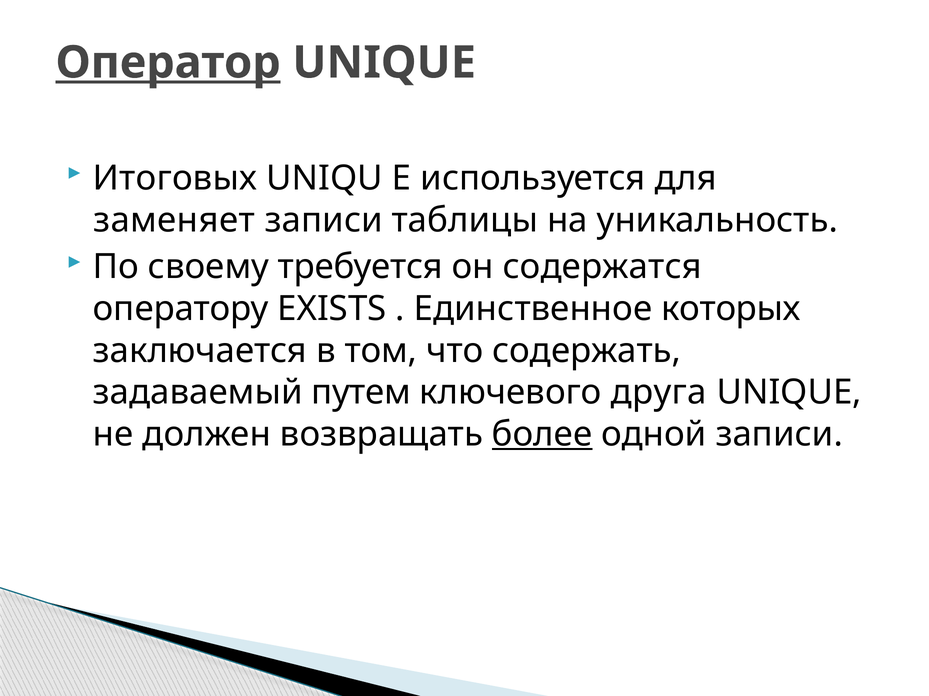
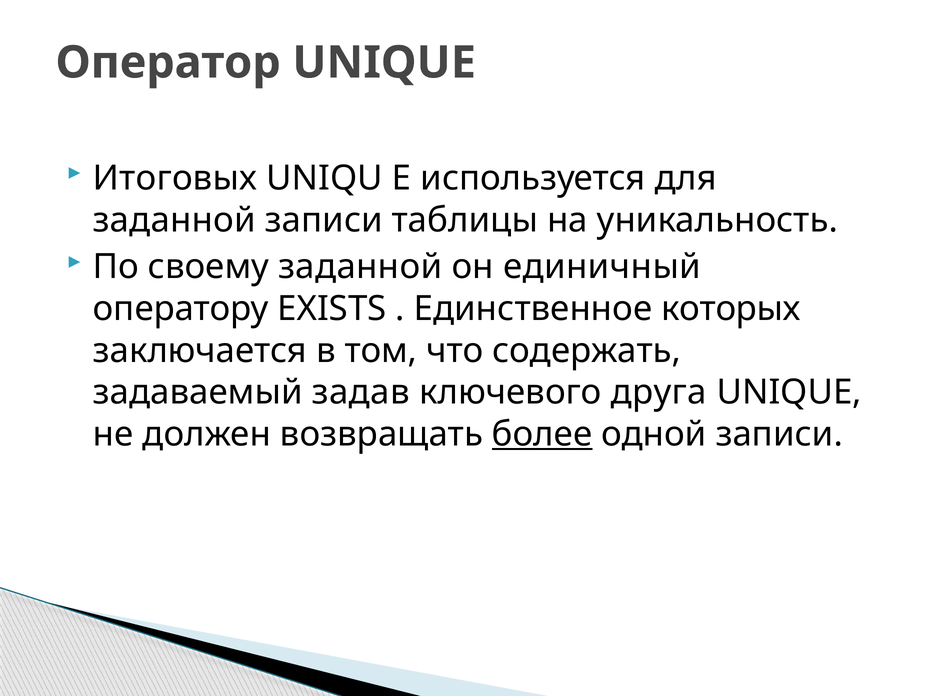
Оператор underline: present -> none
заменяет at (174, 220): заменяет -> заданной
своему требуется: требуется -> заданной
содержатся: содержатся -> единичный
путем: путем -> задав
